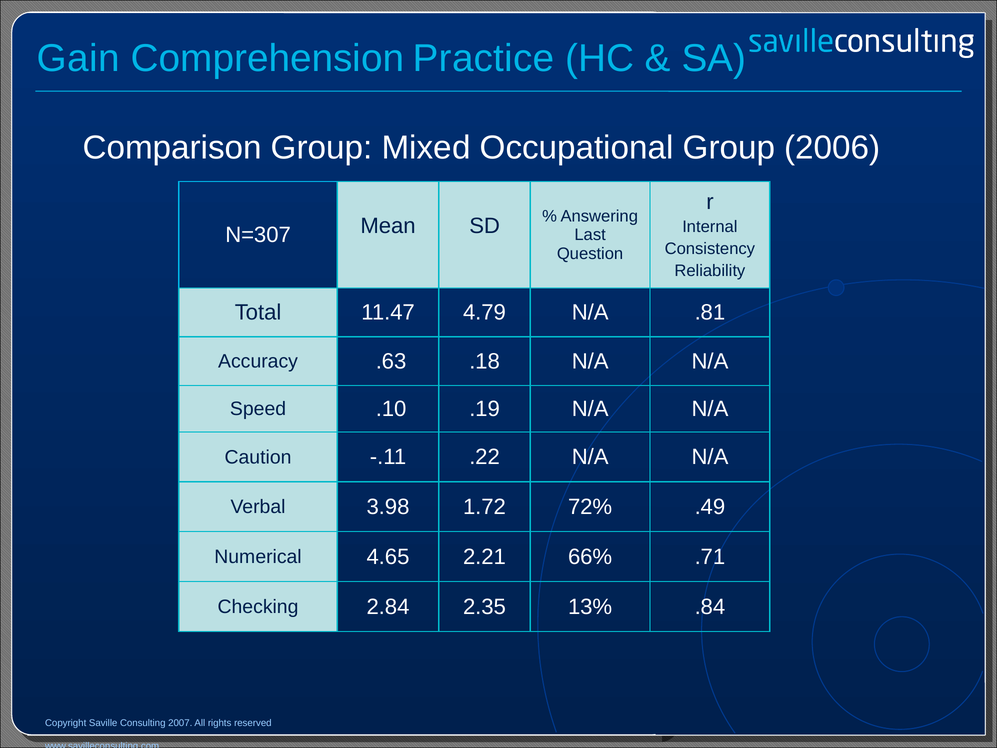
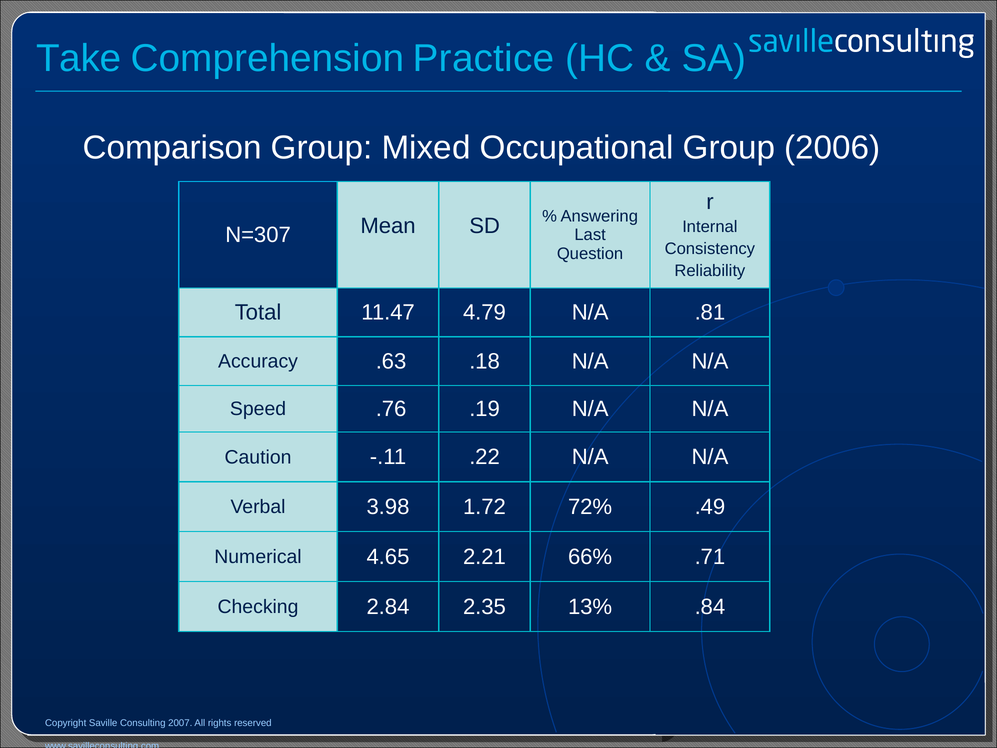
Gain: Gain -> Take
.10: .10 -> .76
